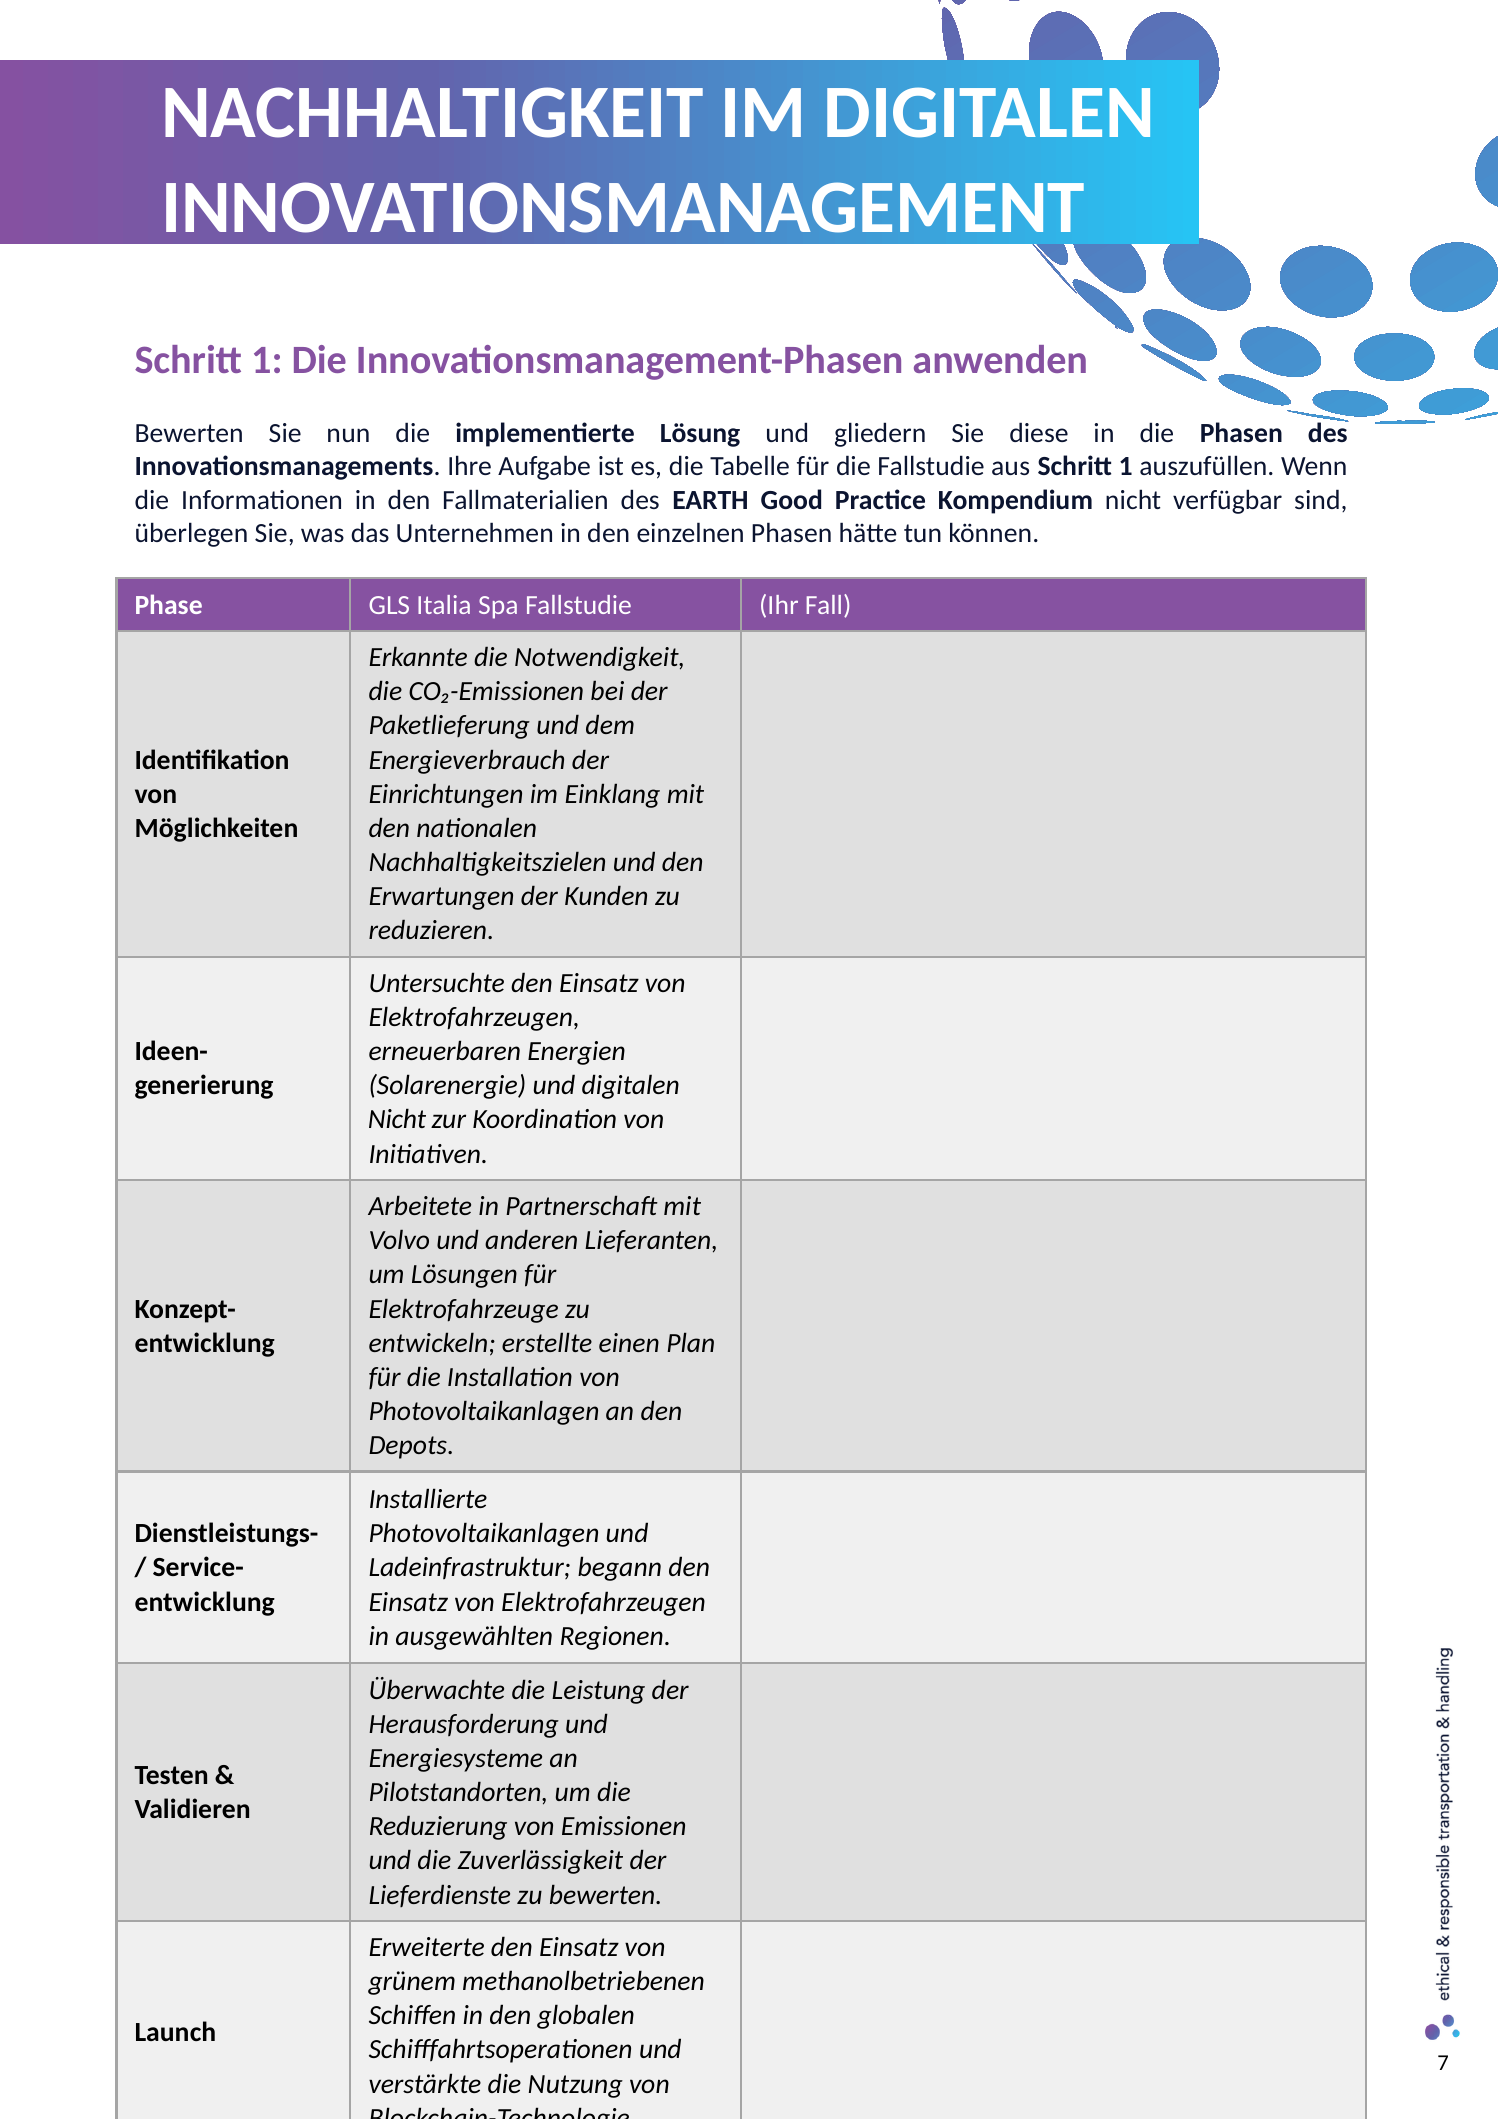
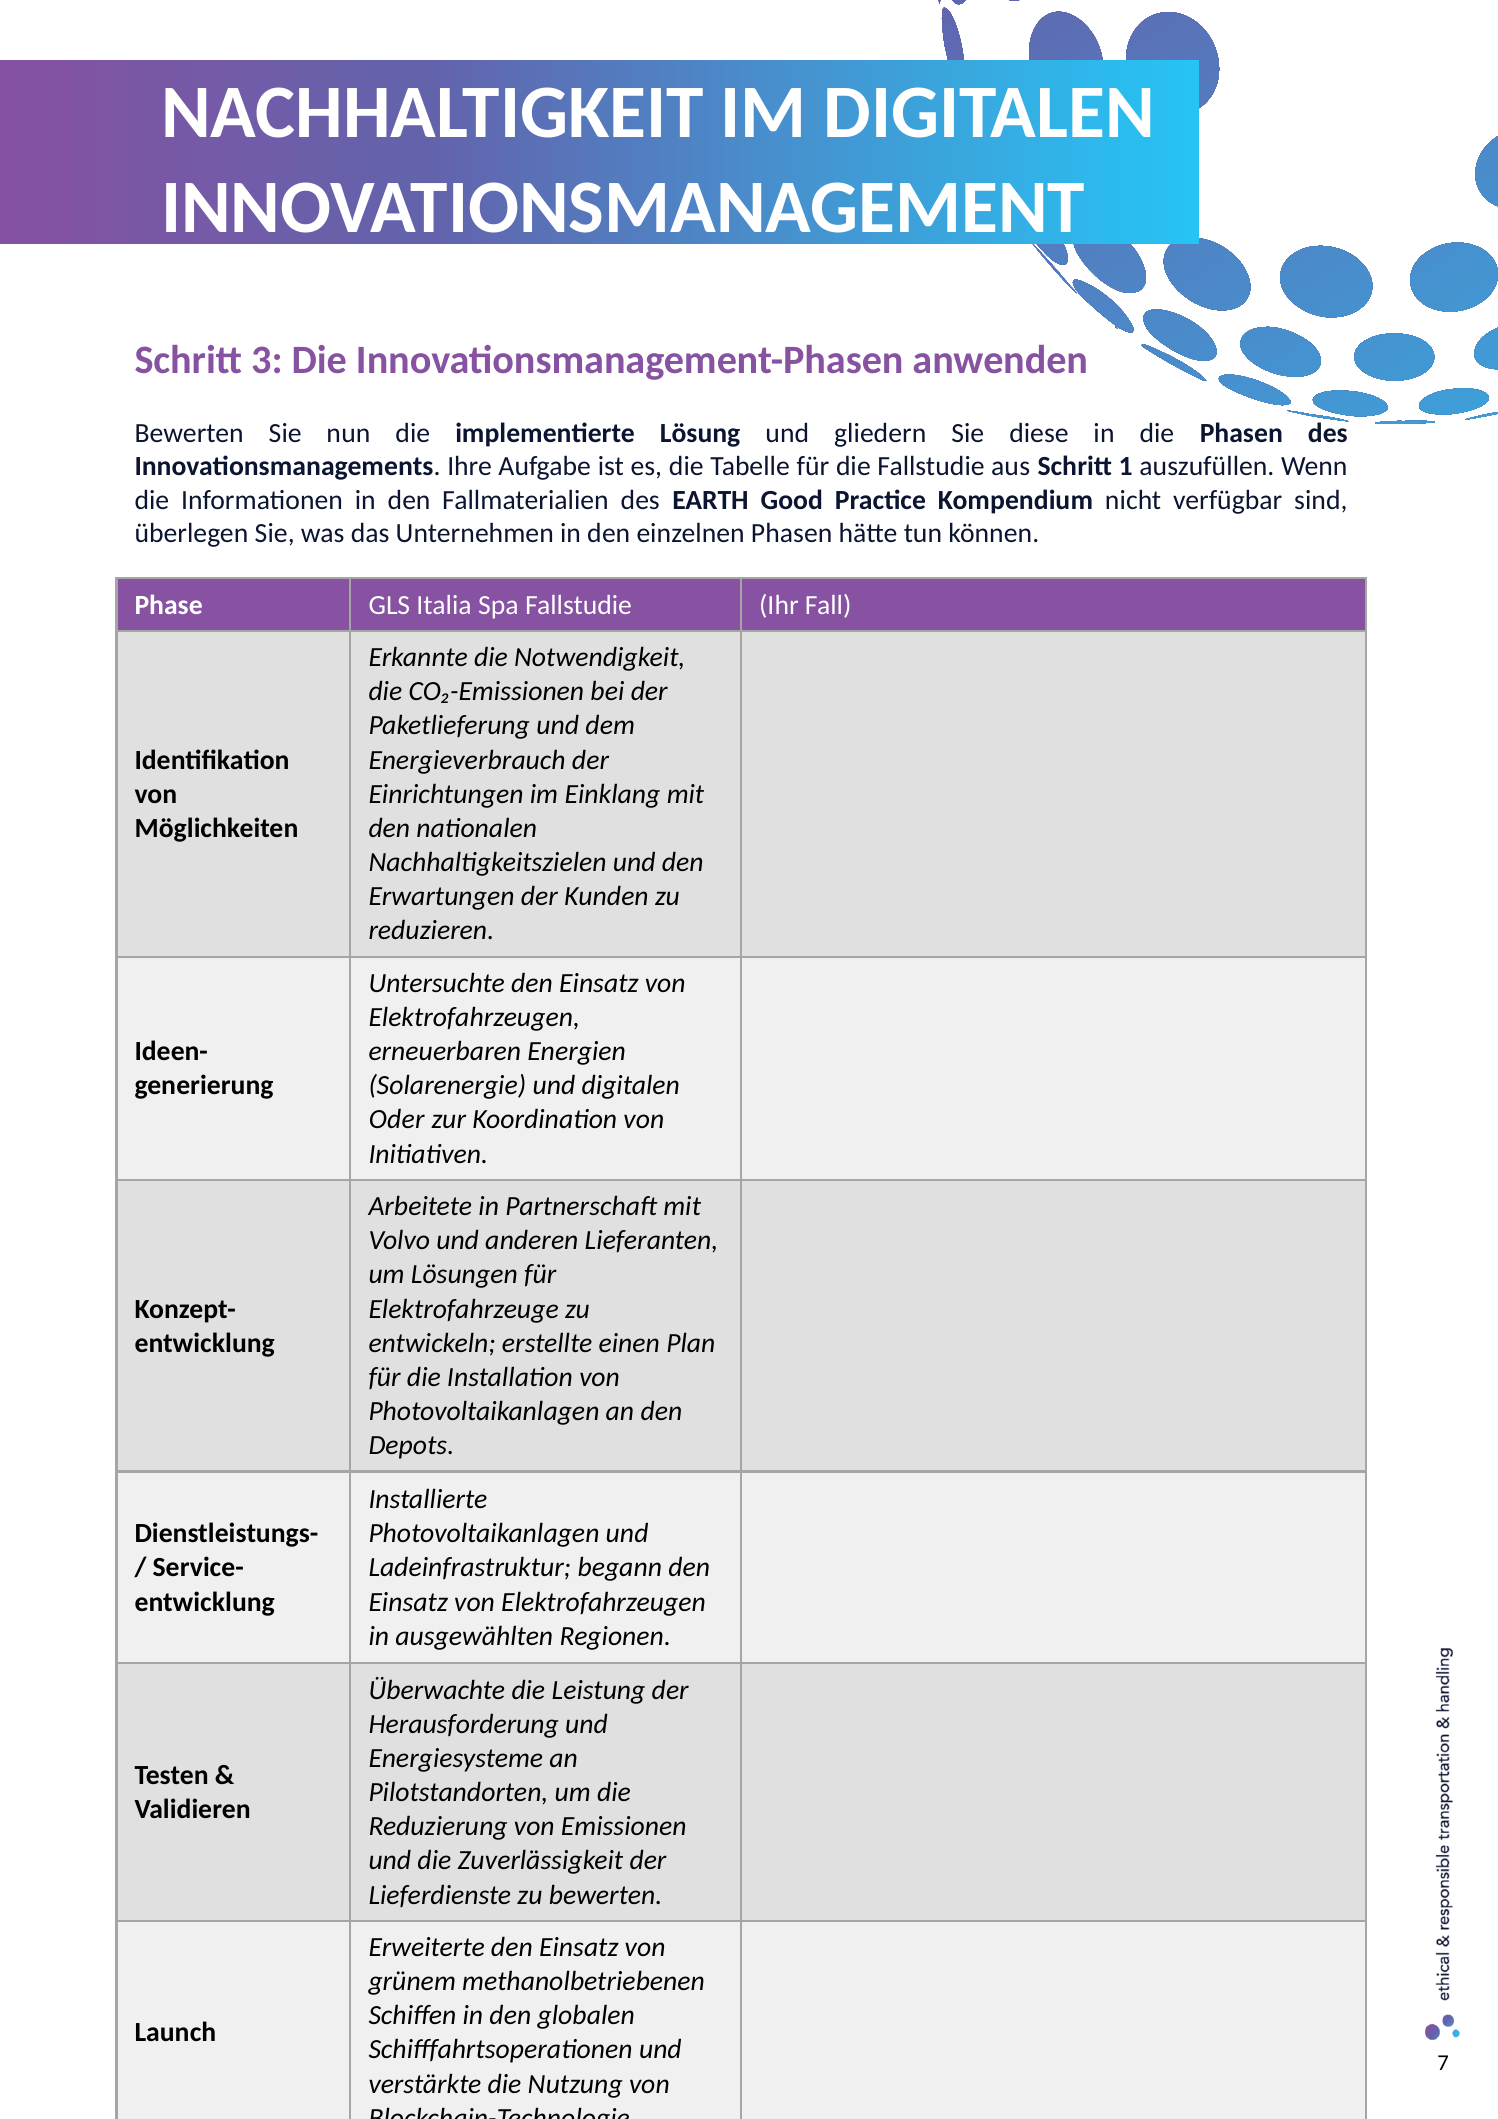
1 at (267, 360): 1 -> 3
Nicht at (397, 1120): Nicht -> Oder
